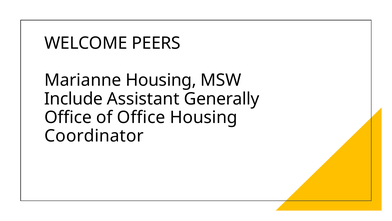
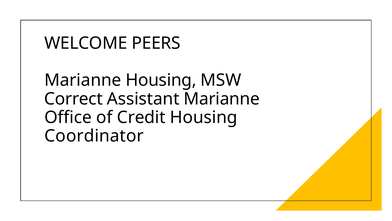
Include: Include -> Correct
Assistant Generally: Generally -> Marianne
of Office: Office -> Credit
